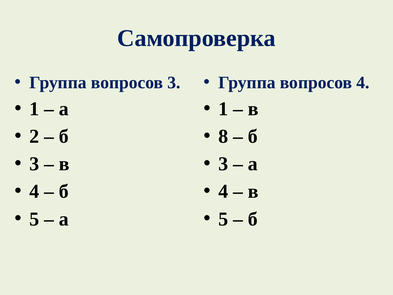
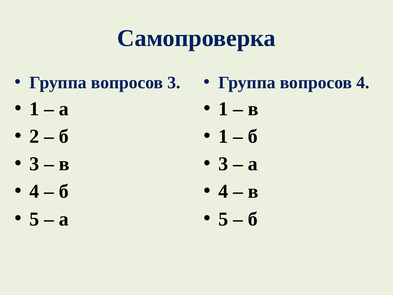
8 at (223, 136): 8 -> 1
